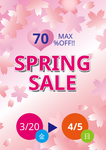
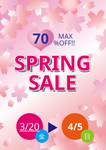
3/20 underline: none -> present
